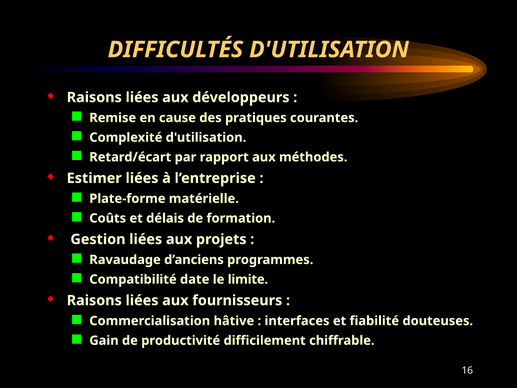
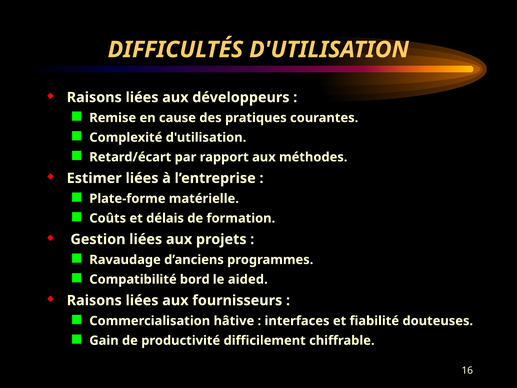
date: date -> bord
limite: limite -> aided
